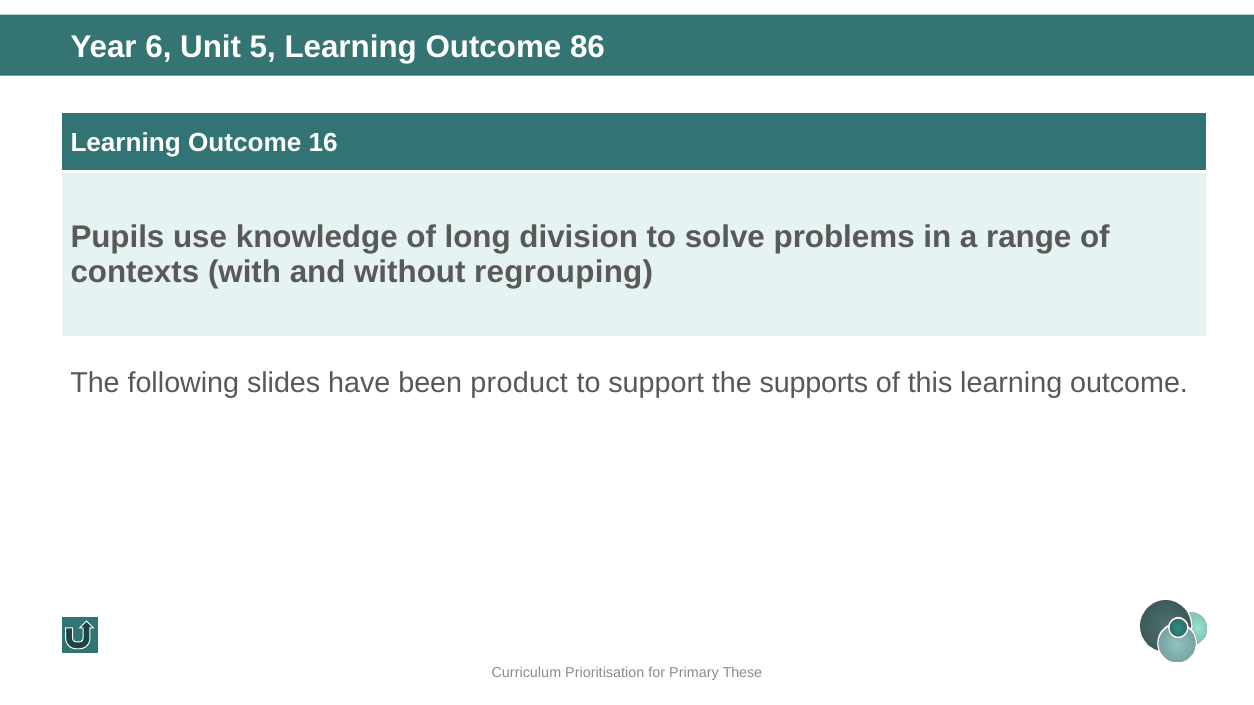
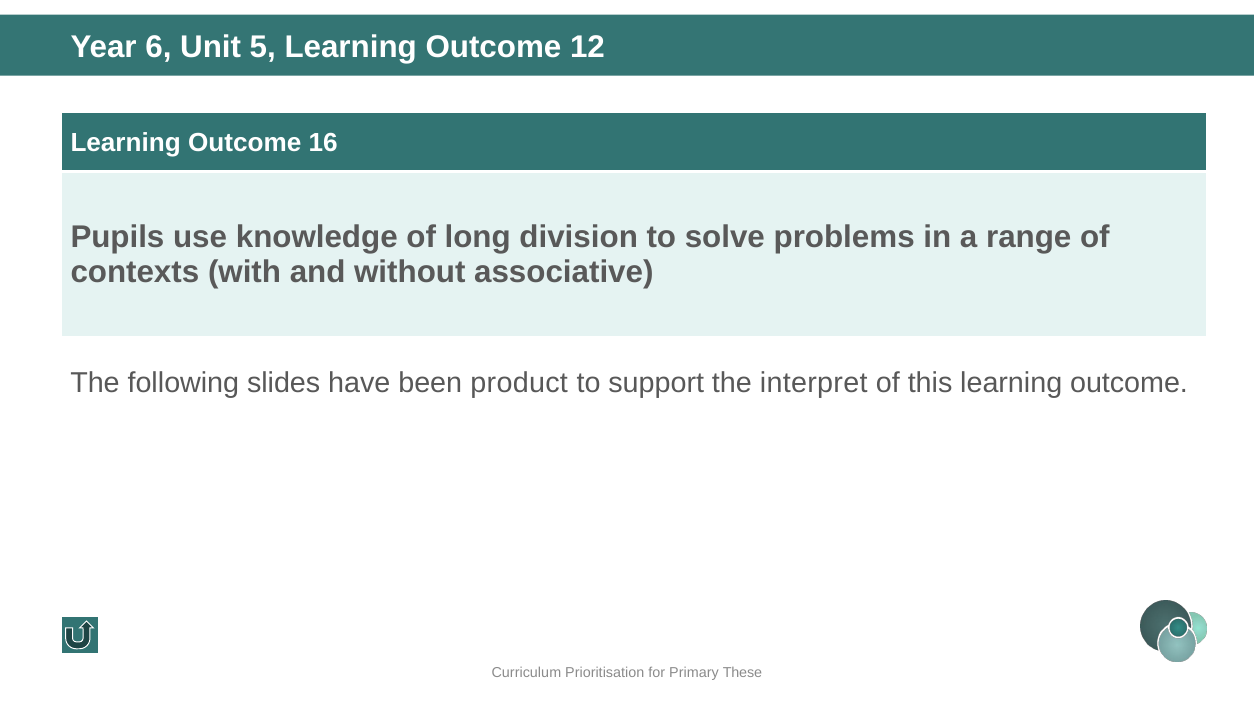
86: 86 -> 12
regrouping: regrouping -> associative
supports: supports -> interpret
